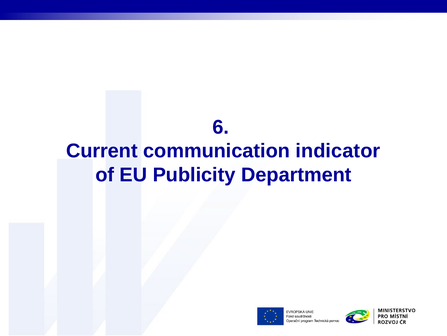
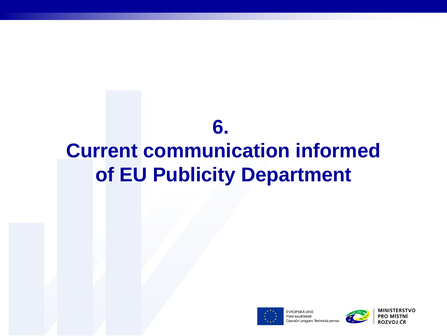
indicator: indicator -> informed
